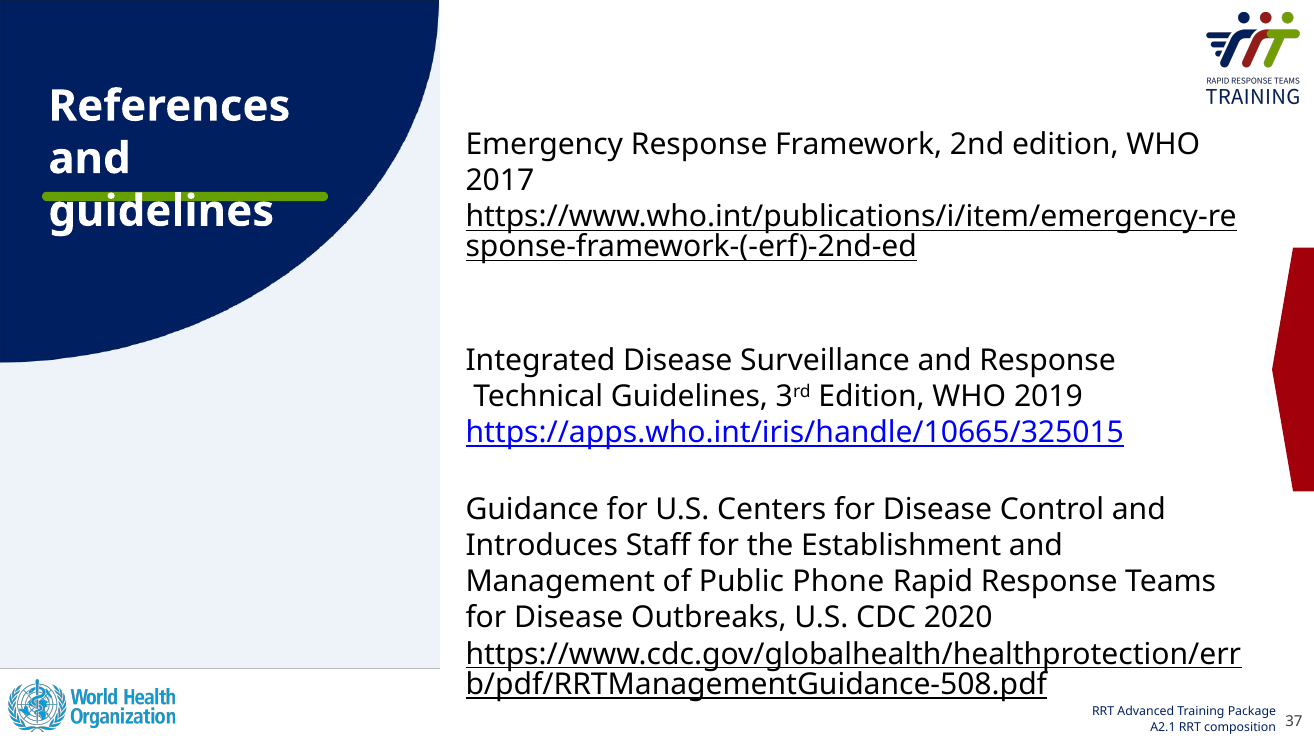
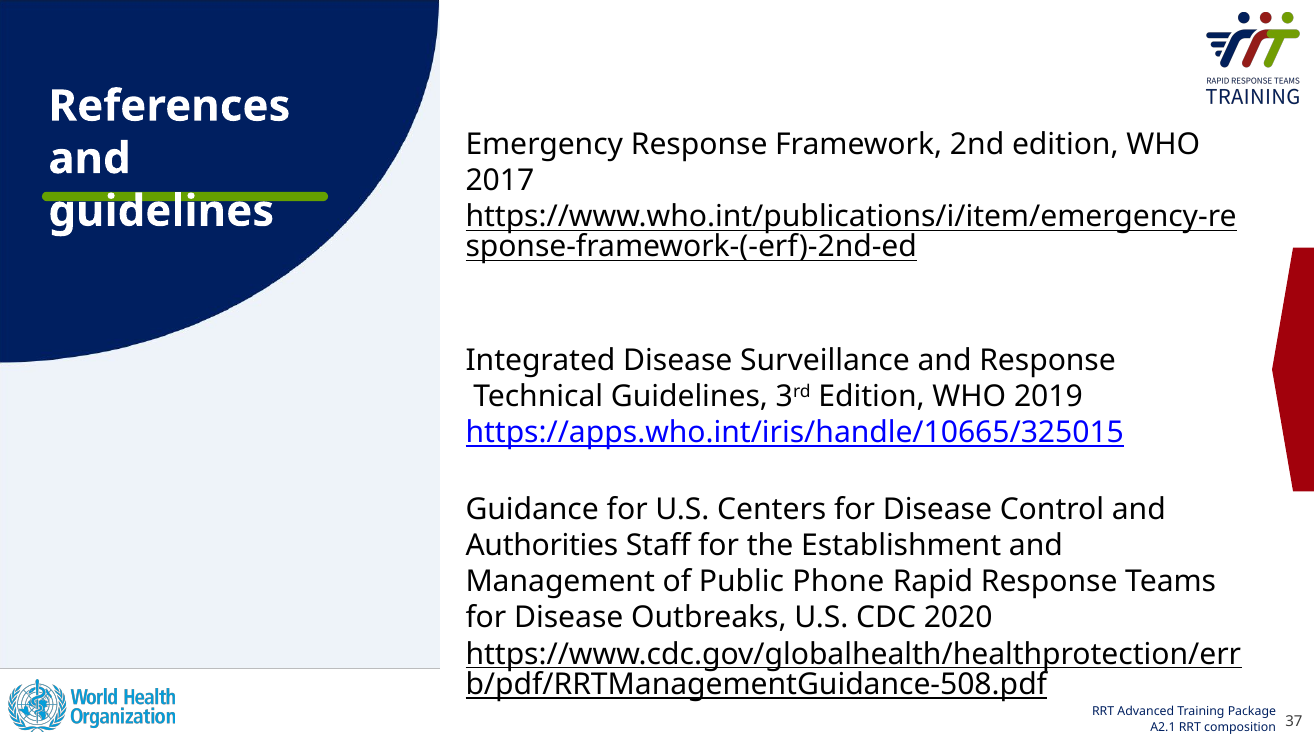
Introduces: Introduces -> Authorities
